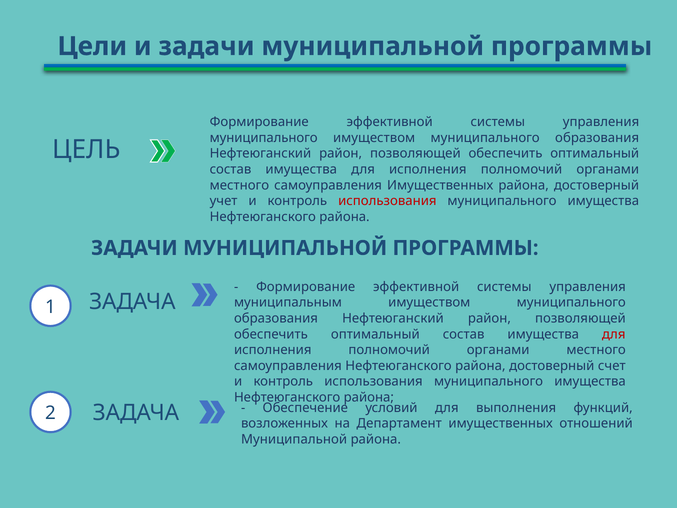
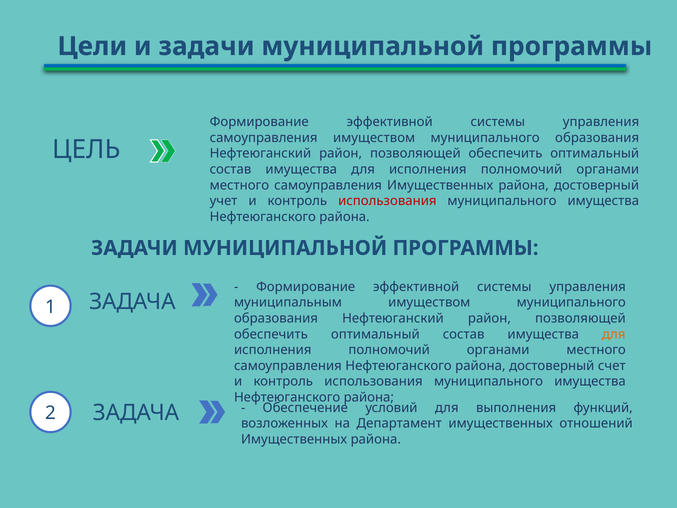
муниципального at (264, 138): муниципального -> самоуправления
для at (614, 334) colour: red -> orange
Муниципальной at (294, 439): Муниципальной -> Имущественных
